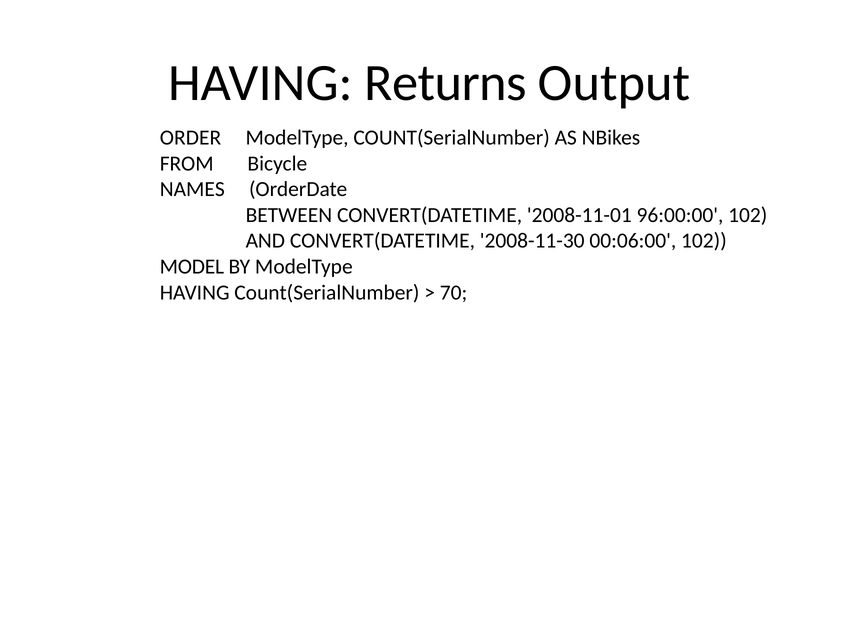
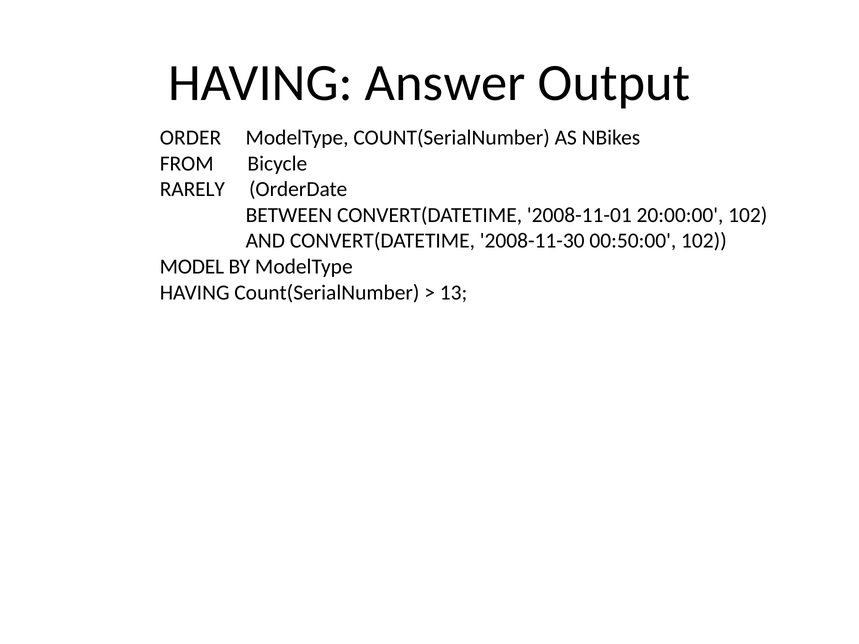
Returns: Returns -> Answer
NAMES: NAMES -> RARELY
96:00:00: 96:00:00 -> 20:00:00
00:06:00: 00:06:00 -> 00:50:00
70: 70 -> 13
